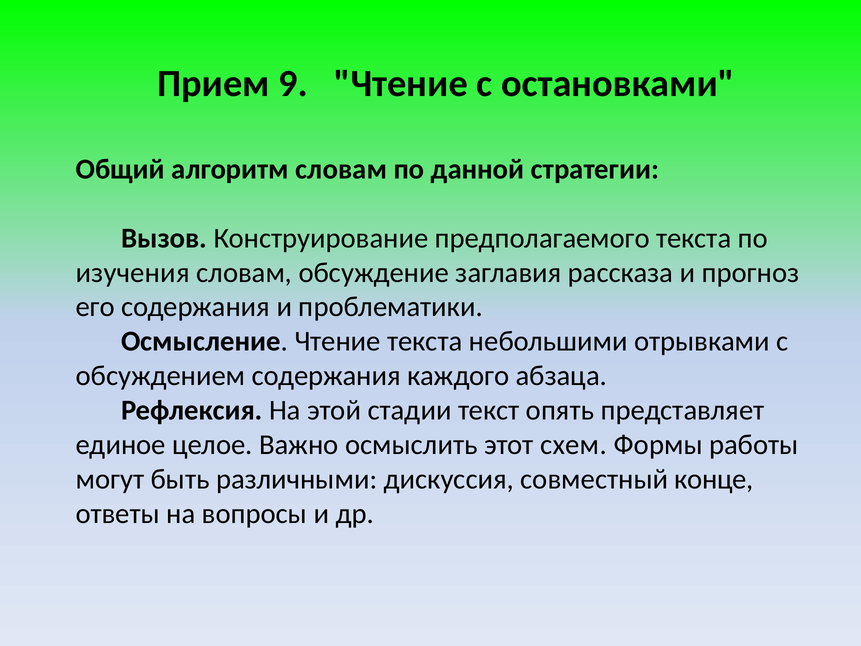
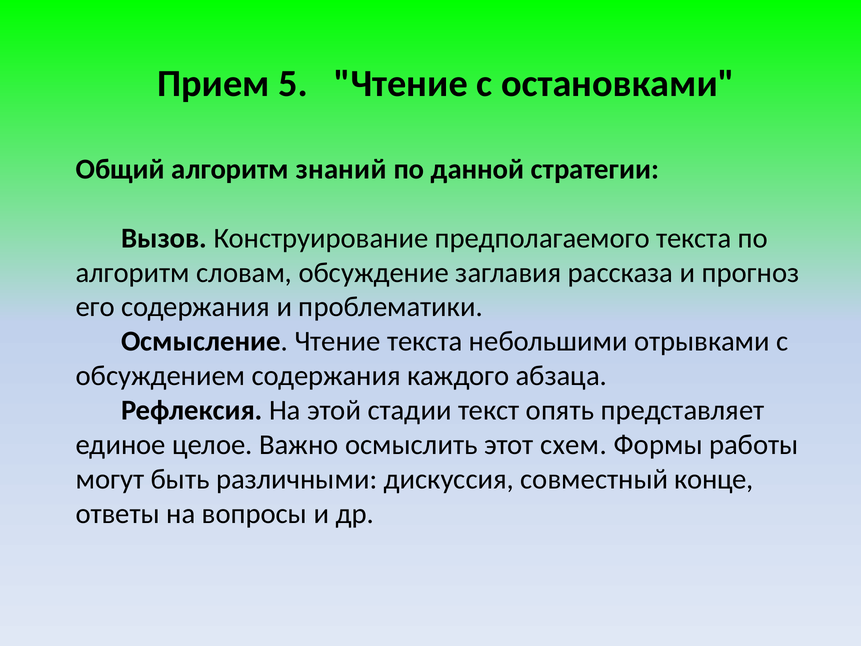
9: 9 -> 5
алгоритм словам: словам -> знаний
изучения at (133, 272): изучения -> алгоритм
